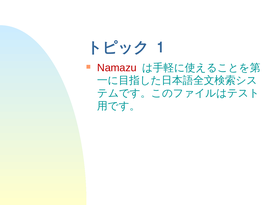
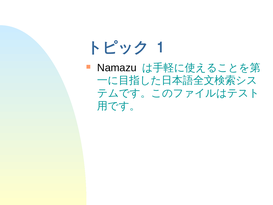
Namazu colour: red -> black
